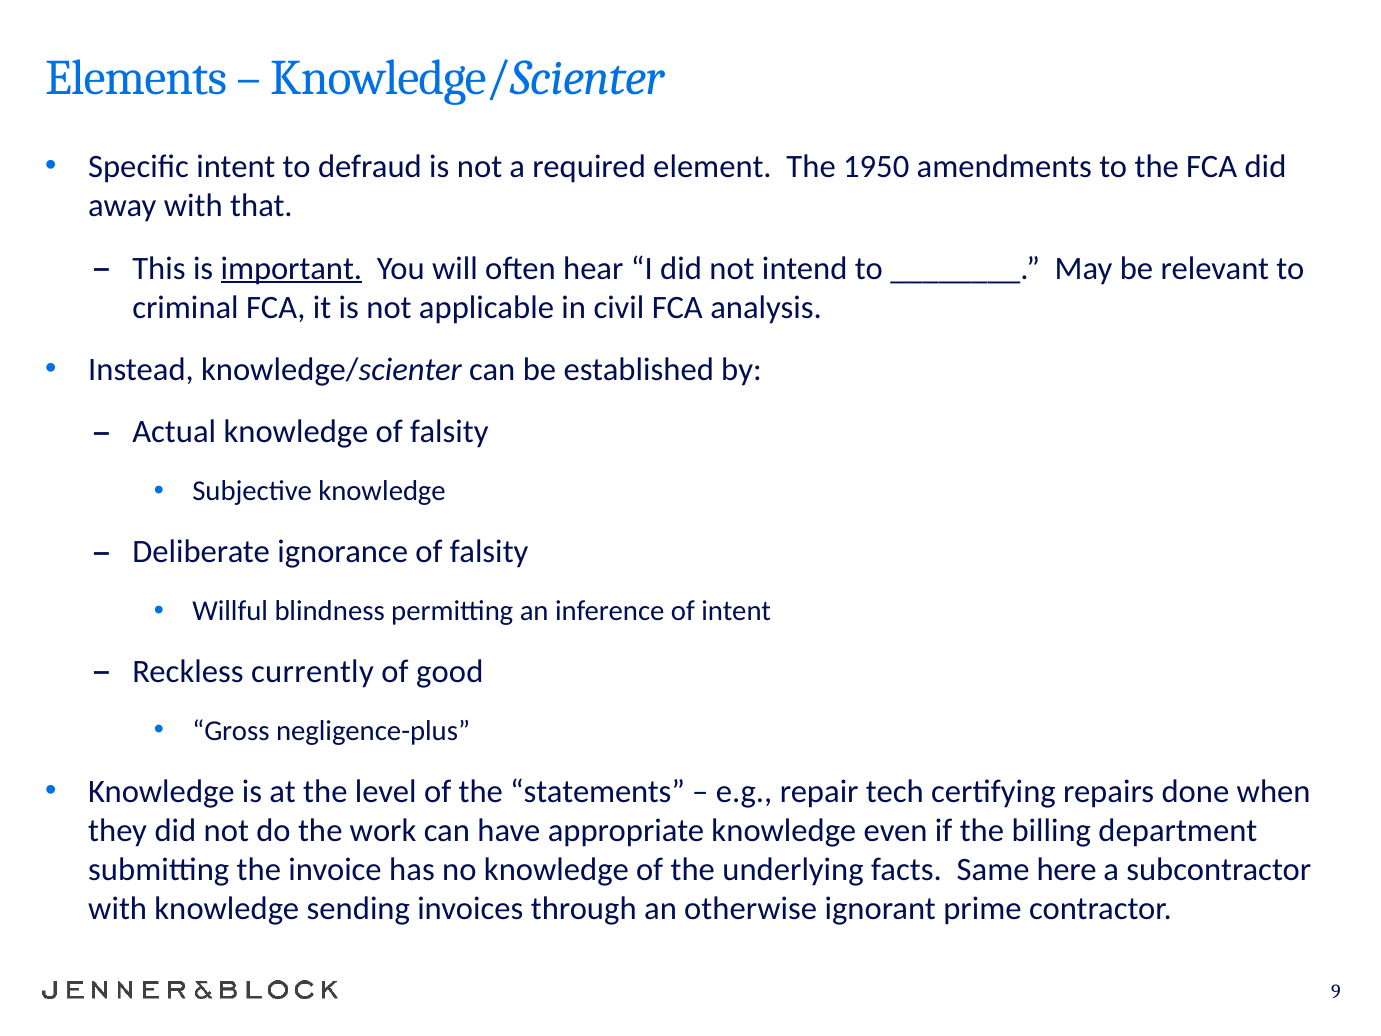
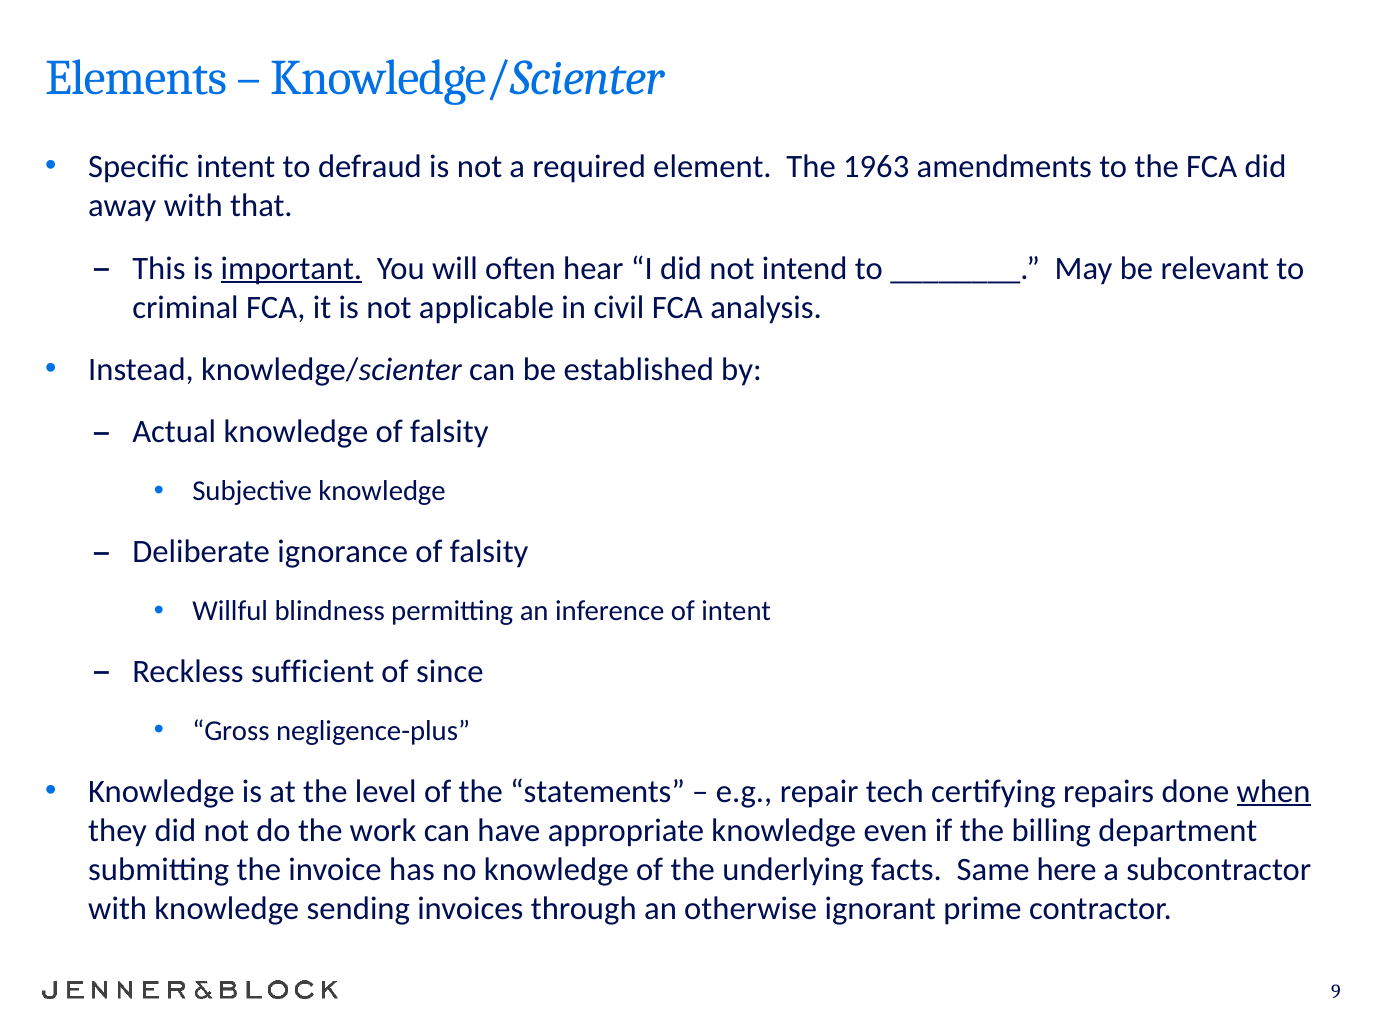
1950: 1950 -> 1963
currently: currently -> sufficient
good: good -> since
when underline: none -> present
